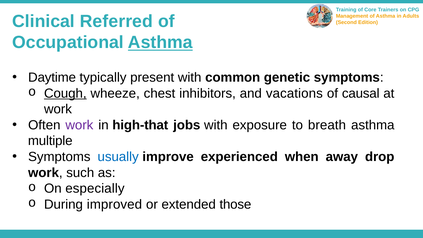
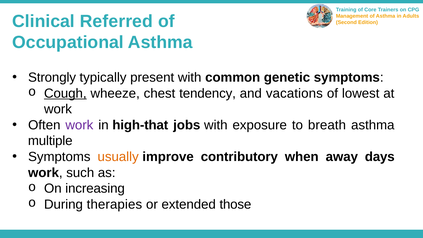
Asthma at (160, 42) underline: present -> none
Daytime: Daytime -> Strongly
inhibitors: inhibitors -> tendency
causal: causal -> lowest
usually colour: blue -> orange
experienced: experienced -> contributory
drop: drop -> days
especially: especially -> increasing
improved: improved -> therapies
